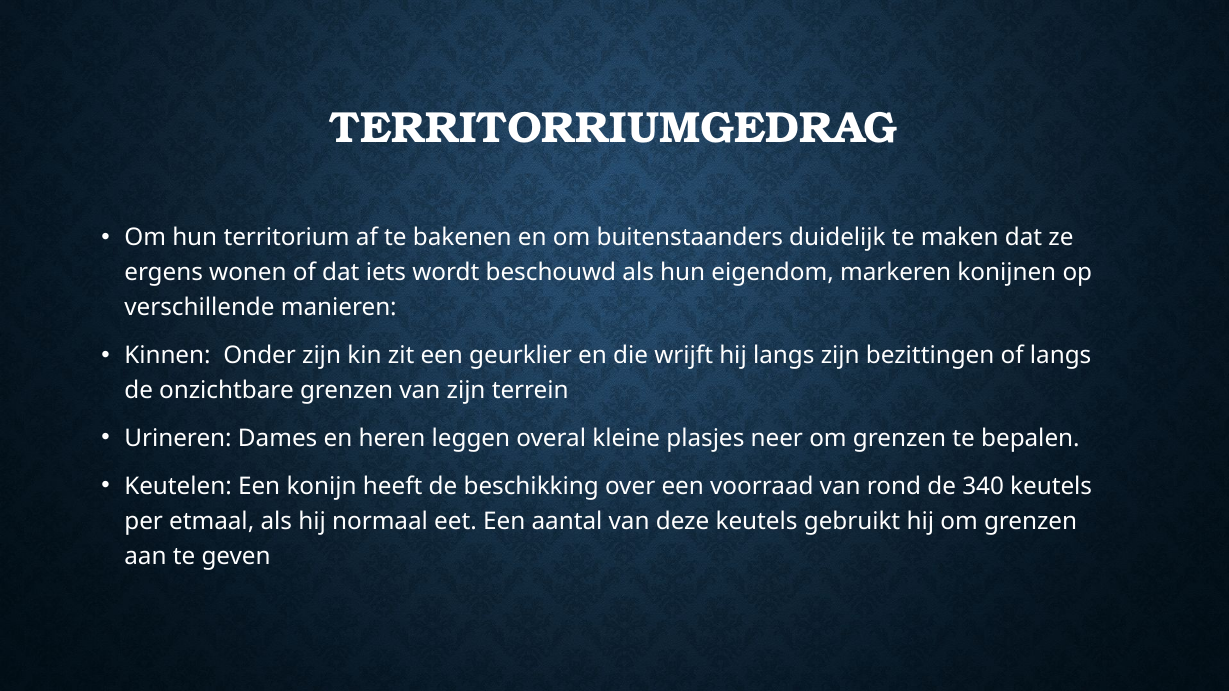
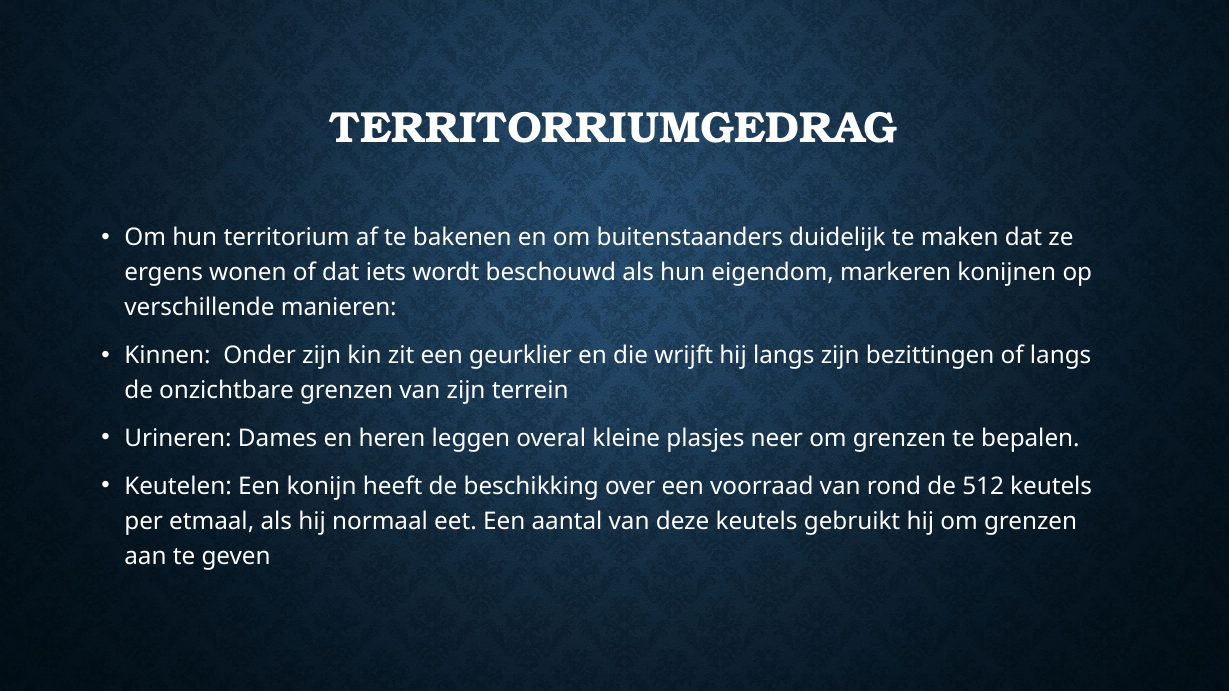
340: 340 -> 512
